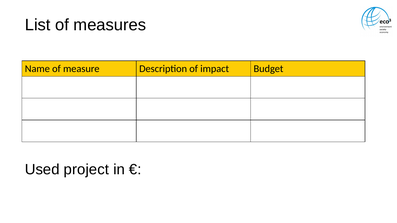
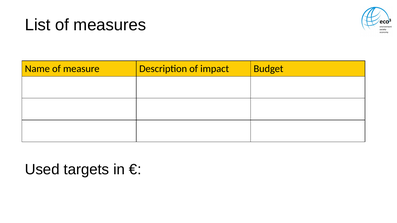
project: project -> targets
